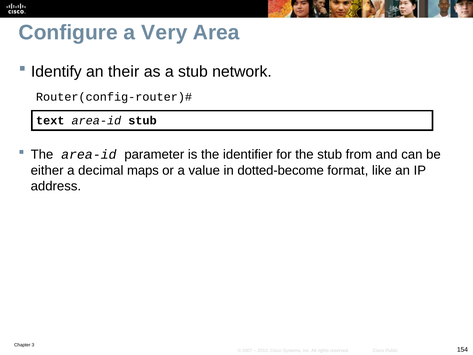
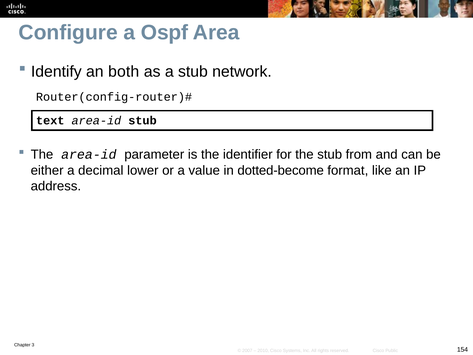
Very: Very -> Ospf
their: their -> both
maps: maps -> lower
